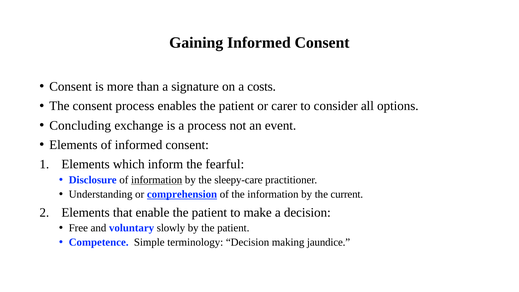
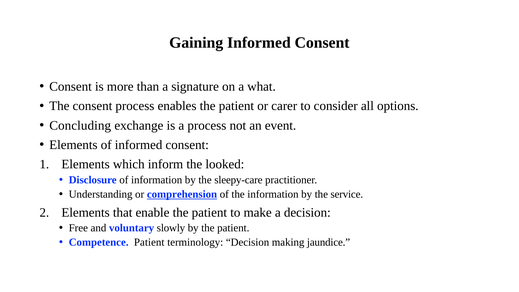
costs: costs -> what
fearful: fearful -> looked
information at (157, 180) underline: present -> none
current: current -> service
Competence Simple: Simple -> Patient
